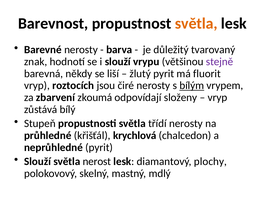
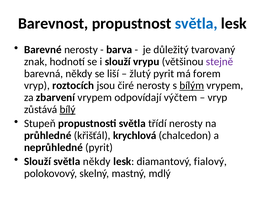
světla at (196, 23) colour: orange -> blue
fluorit: fluorit -> forem
zbarvení zkoumá: zkoumá -> vrypem
složeny: složeny -> výčtem
bílý underline: none -> present
světla nerost: nerost -> někdy
plochy: plochy -> fialový
